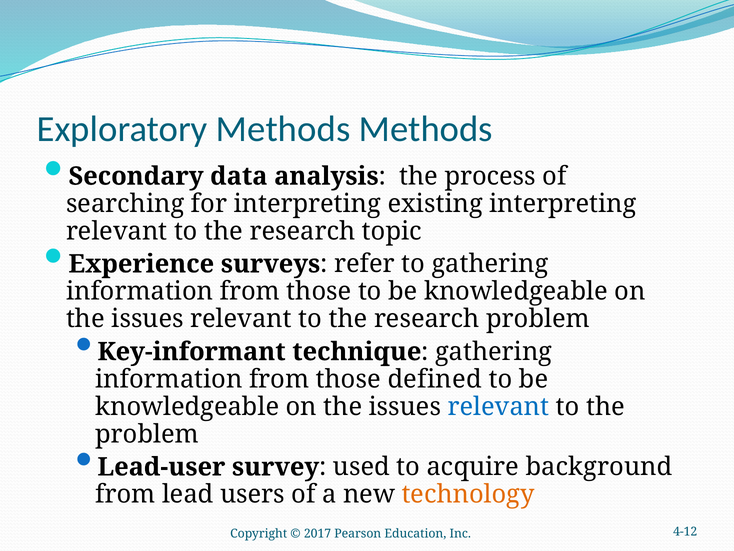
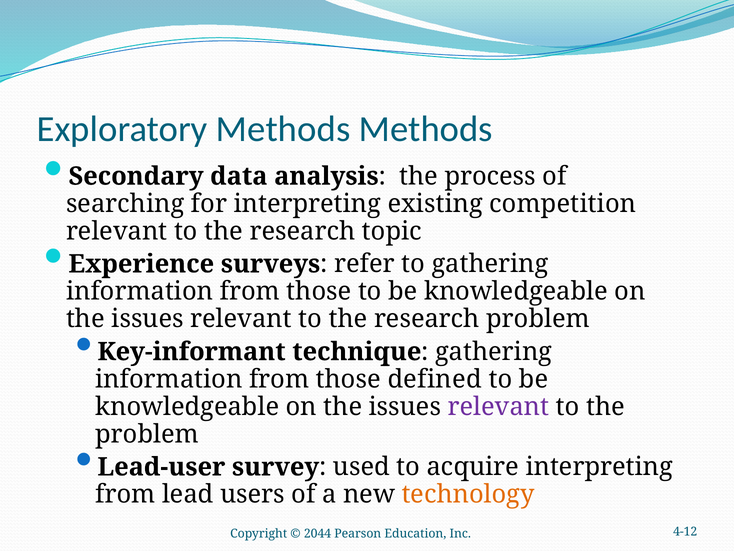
existing interpreting: interpreting -> competition
relevant at (498, 406) colour: blue -> purple
acquire background: background -> interpreting
2017: 2017 -> 2044
